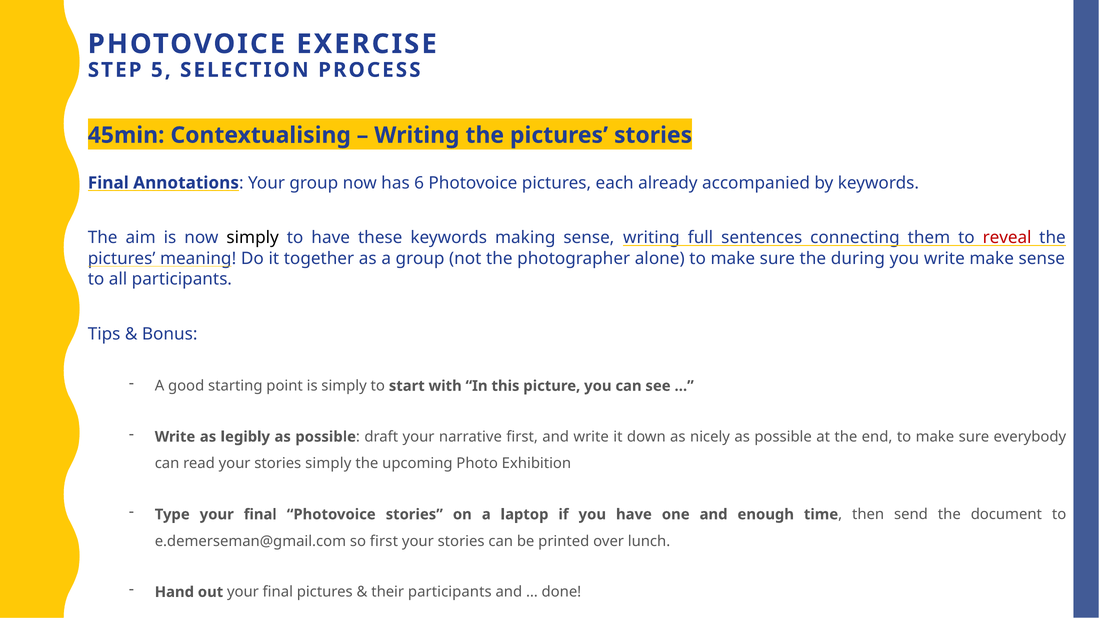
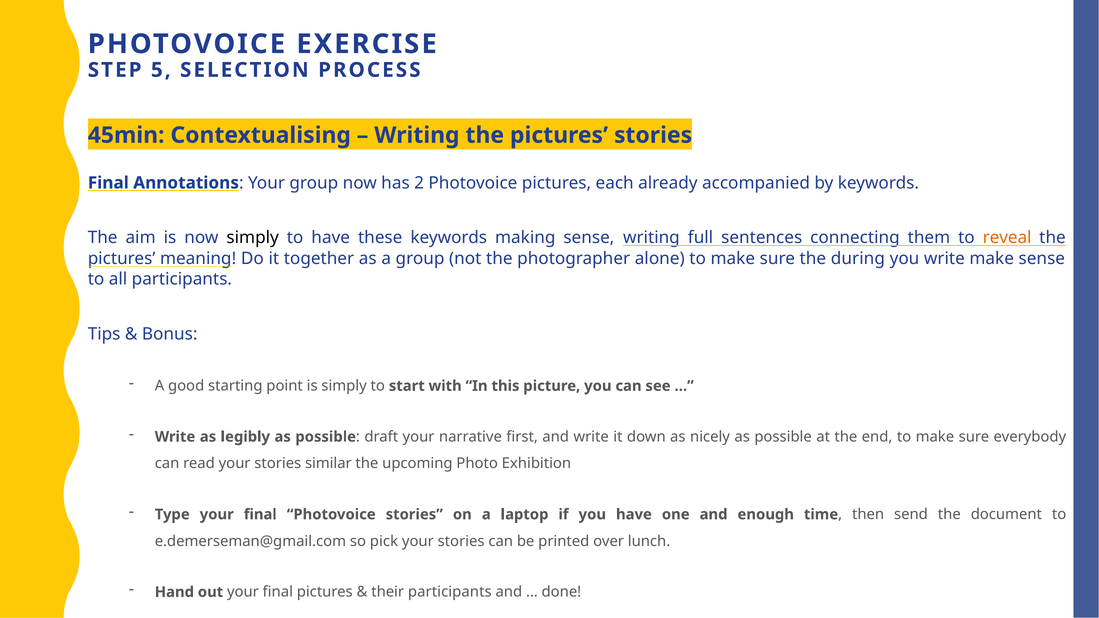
6: 6 -> 2
reveal colour: red -> orange
stories simply: simply -> similar
so first: first -> pick
